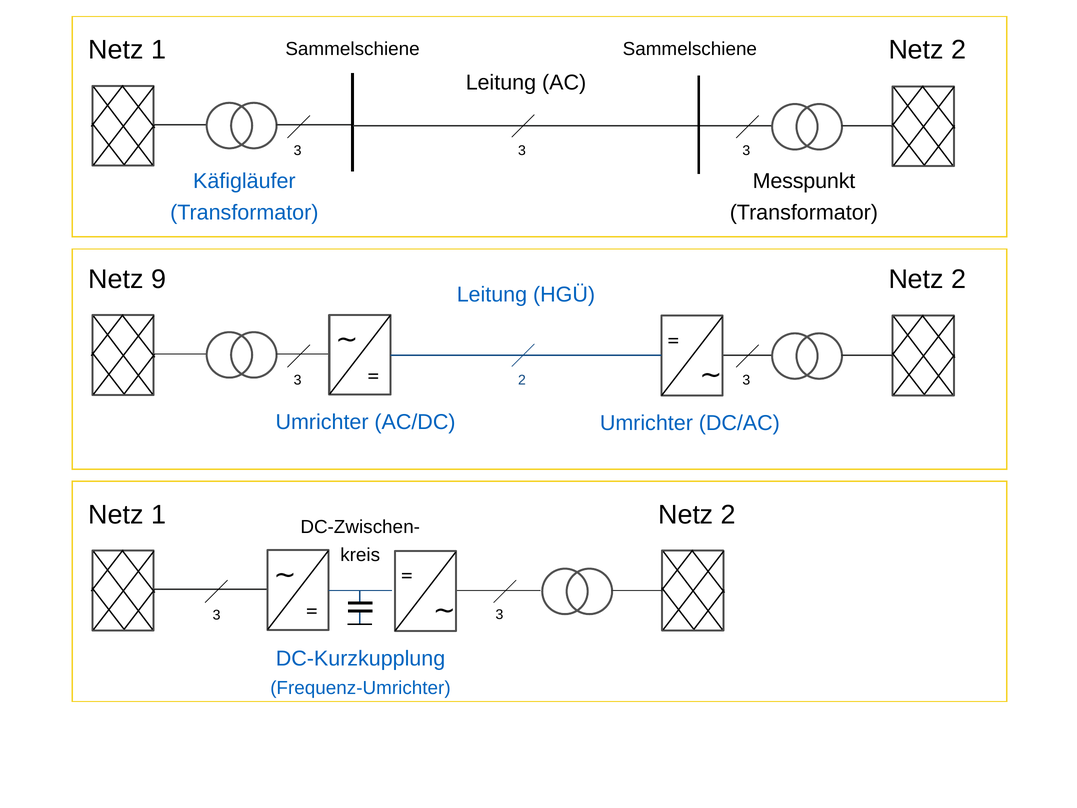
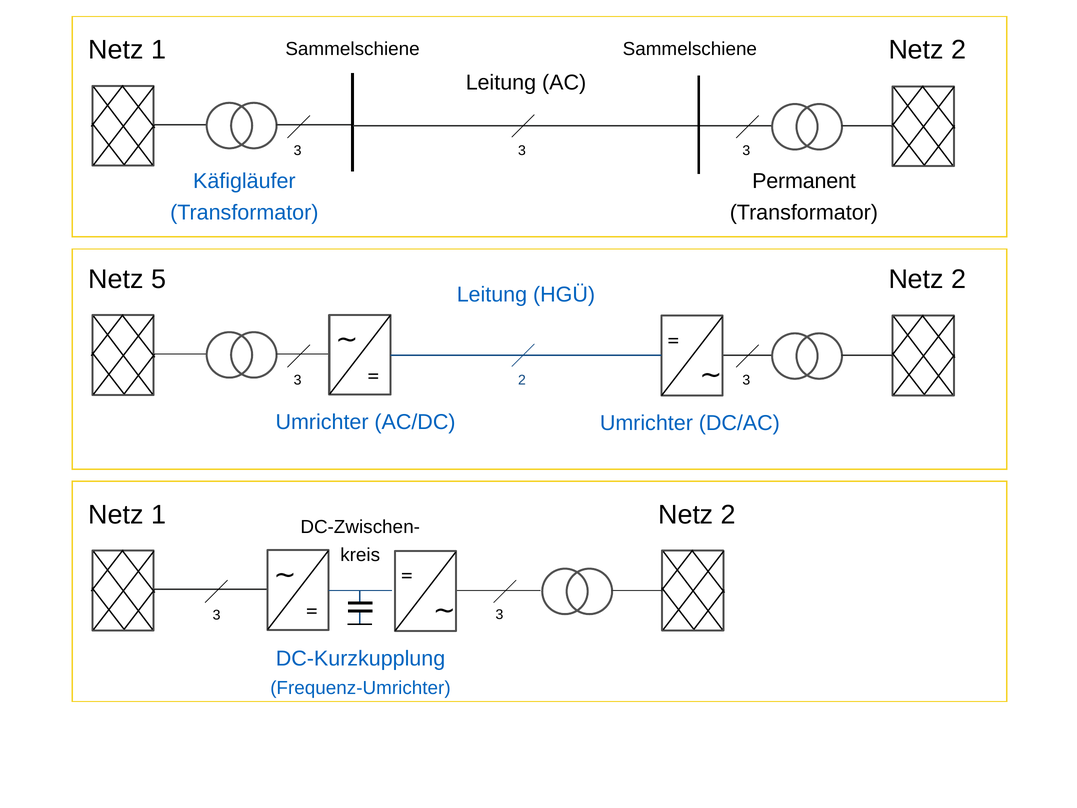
Messpunkt: Messpunkt -> Permanent
9: 9 -> 5
